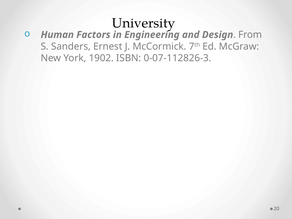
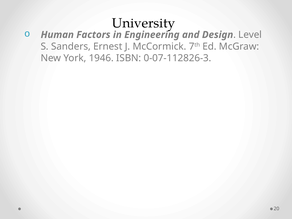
From: From -> Level
1902: 1902 -> 1946
